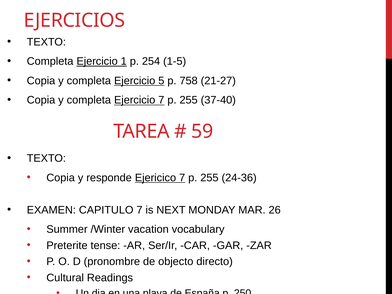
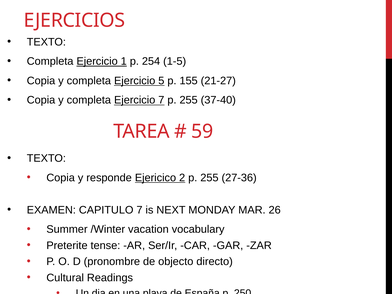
758: 758 -> 155
Ejericico 7: 7 -> 2
24-36: 24-36 -> 27-36
